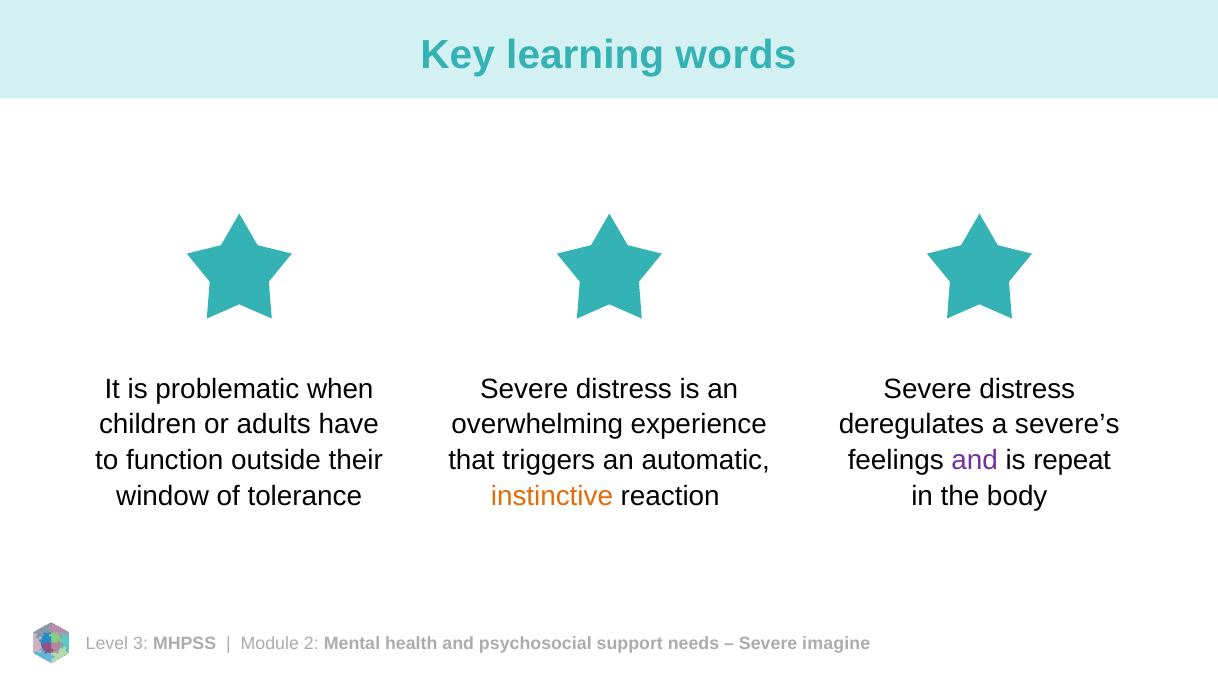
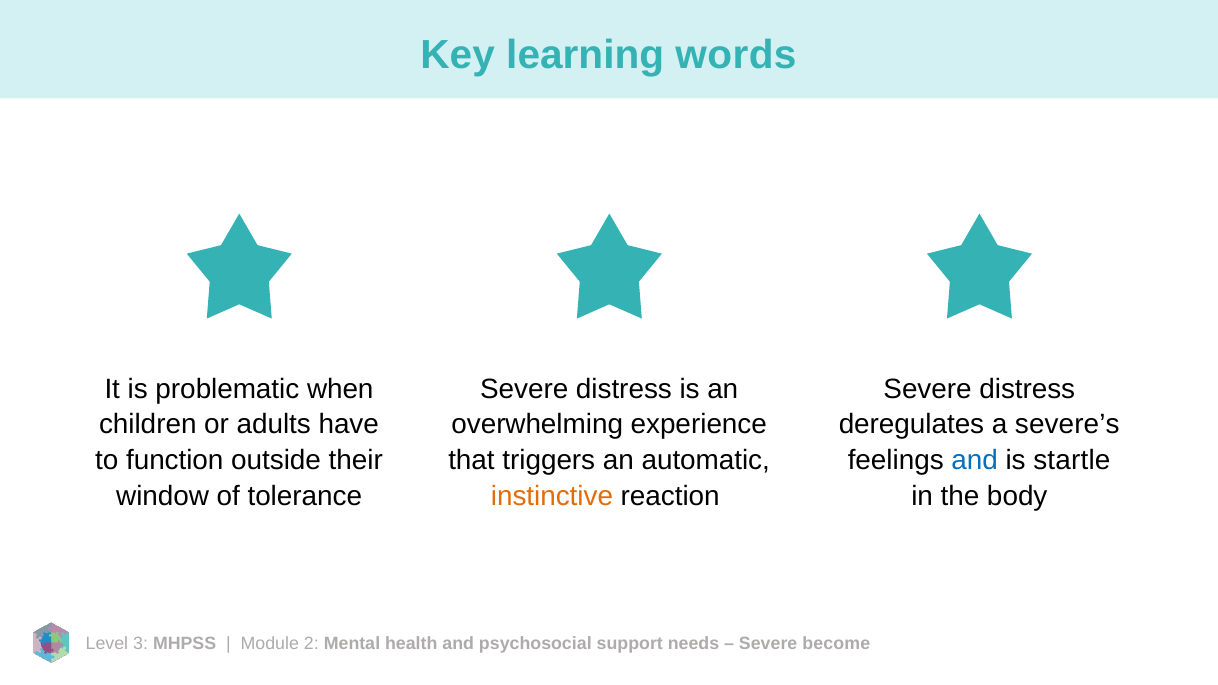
and at (975, 461) colour: purple -> blue
repeat: repeat -> startle
imagine: imagine -> become
